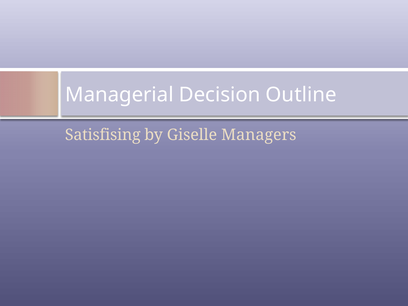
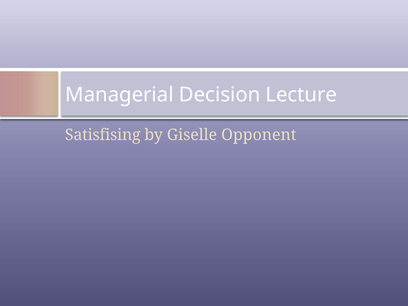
Outline: Outline -> Lecture
Managers: Managers -> Opponent
